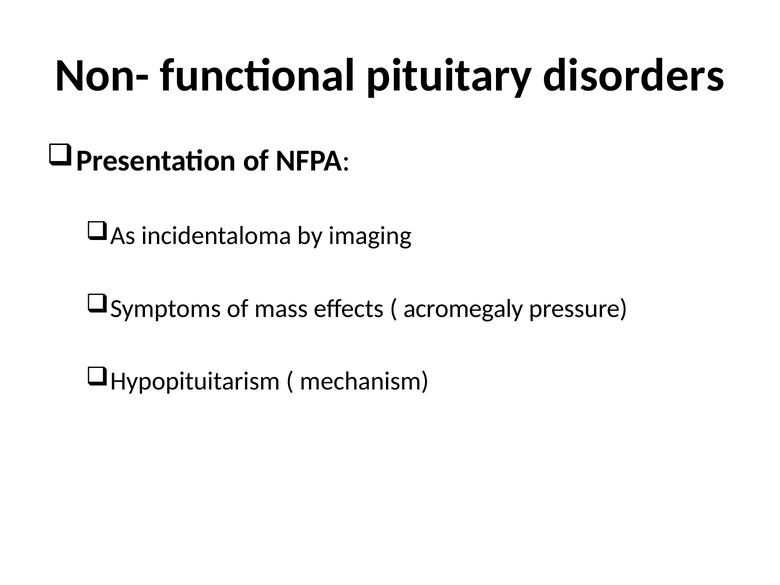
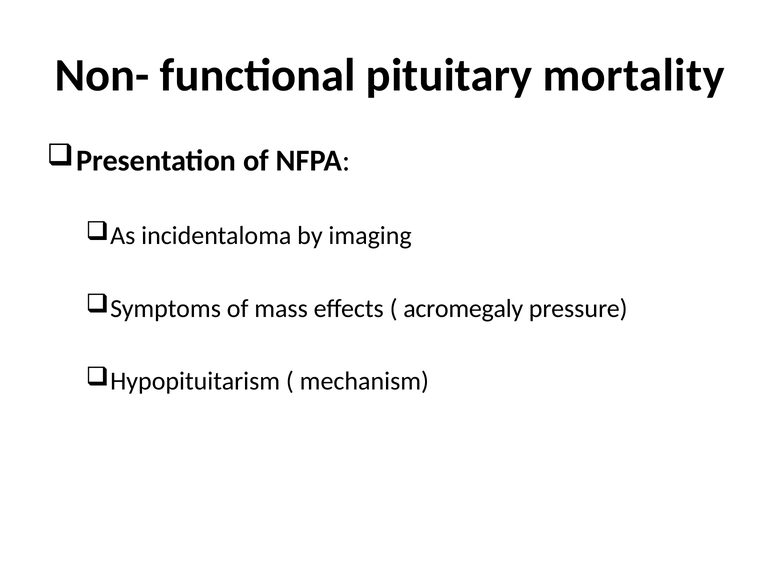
disorders: disorders -> mortality
